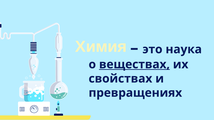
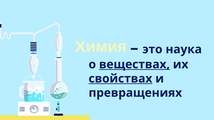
свойствах underline: none -> present
